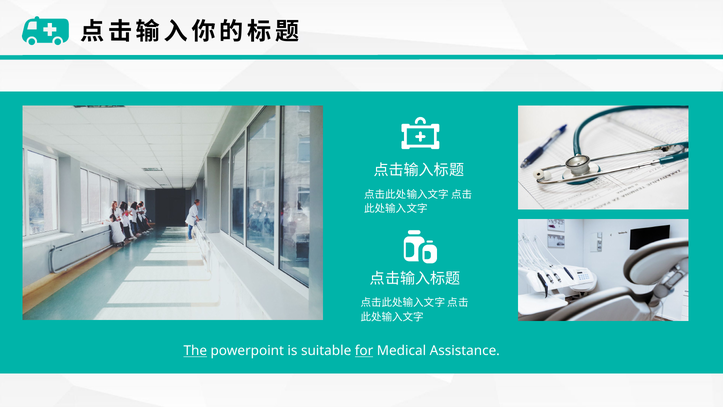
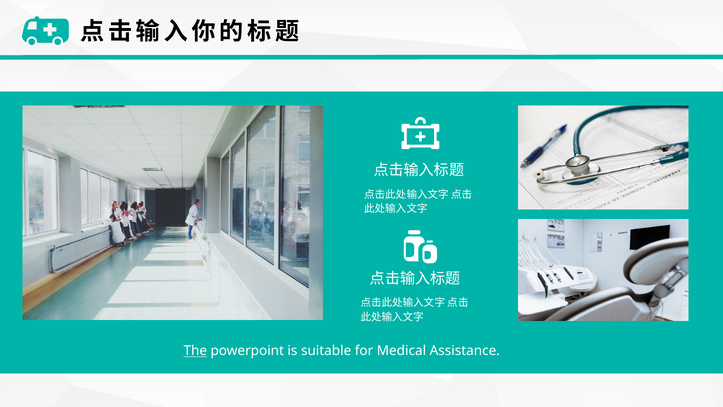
for underline: present -> none
